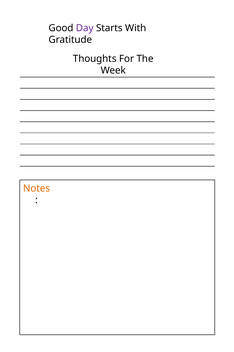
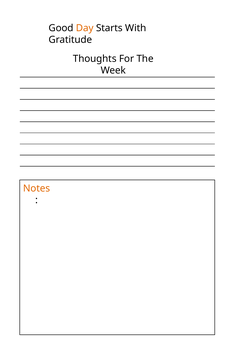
Day colour: purple -> orange
